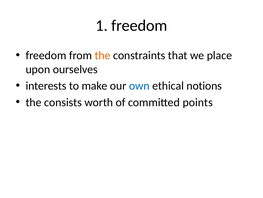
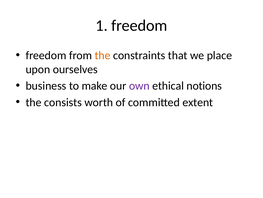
interests: interests -> business
own colour: blue -> purple
points: points -> extent
